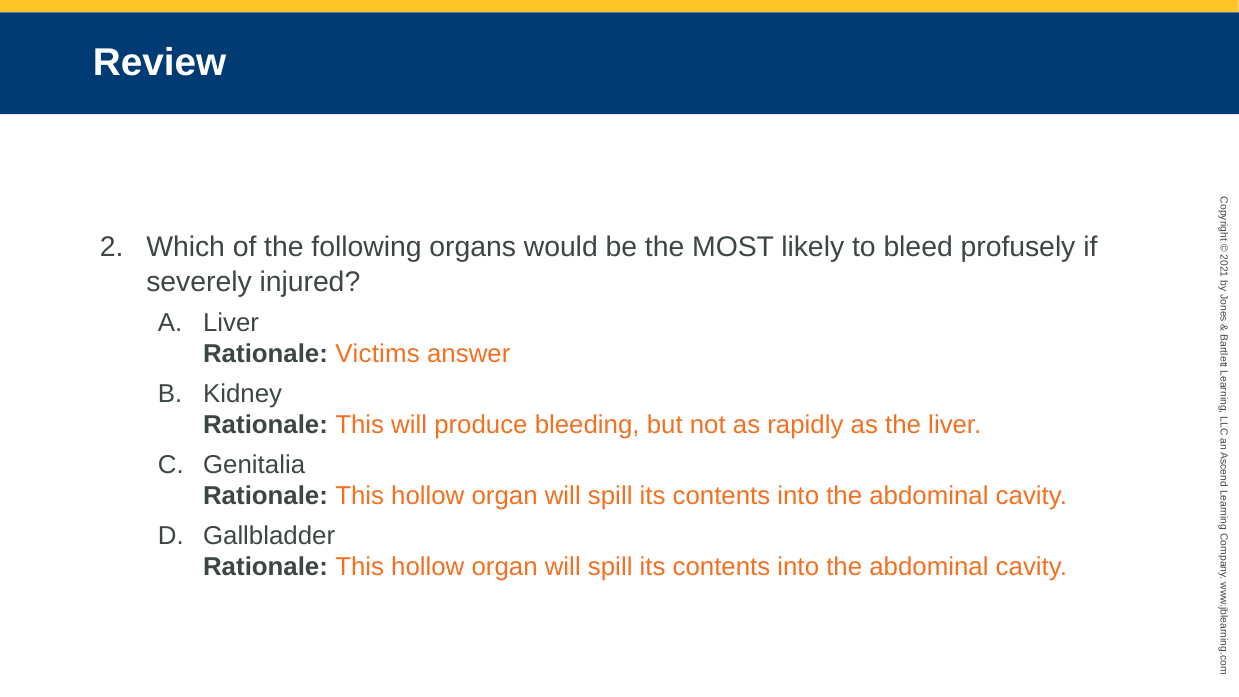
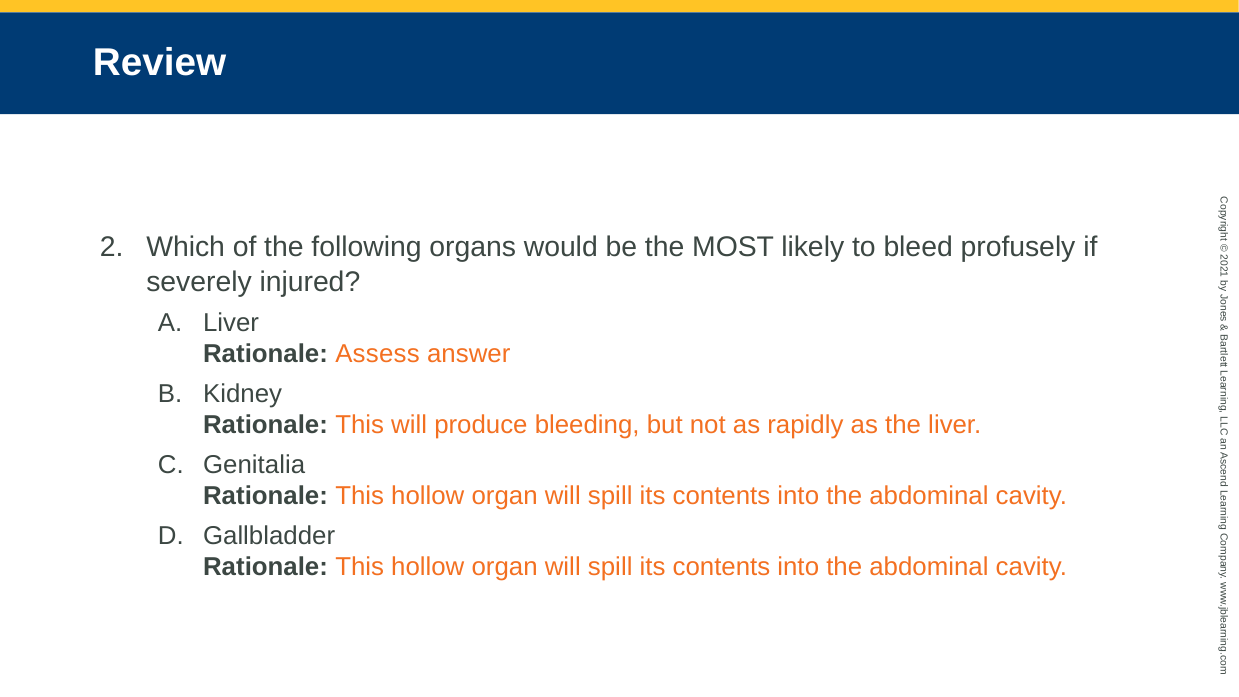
Victims: Victims -> Assess
